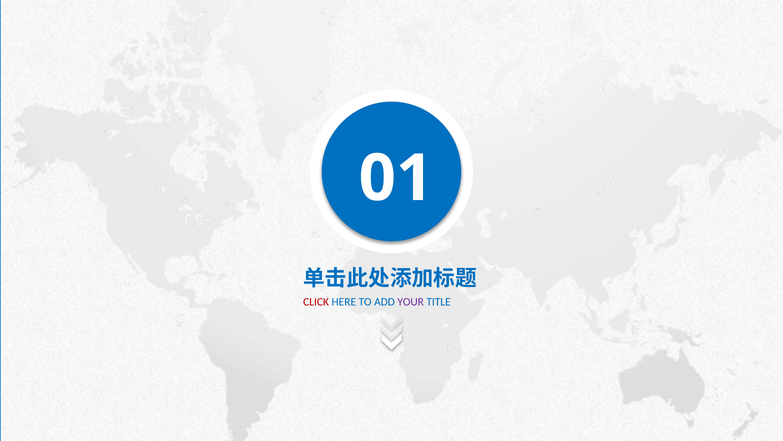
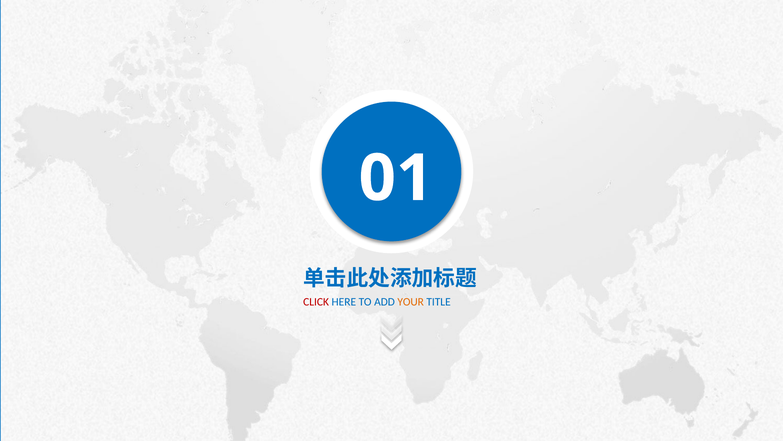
YOUR colour: purple -> orange
